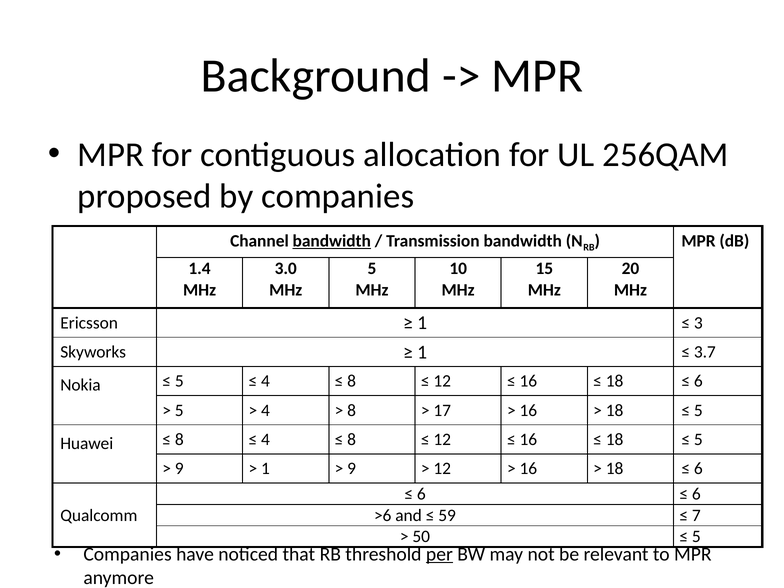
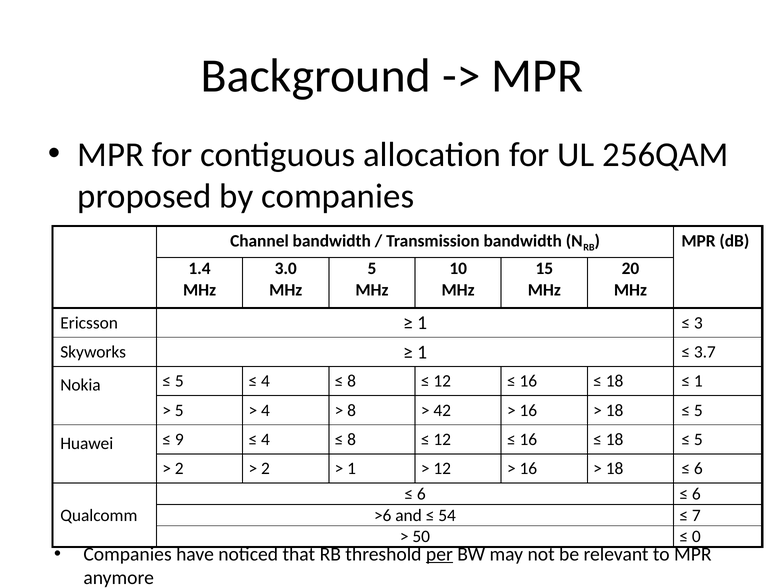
bandwidth at (332, 241) underline: present -> none
6 at (698, 381): 6 -> 1
17: 17 -> 42
8 at (179, 440): 8 -> 9
9 at (179, 469): 9 -> 2
1 at (265, 469): 1 -> 2
9 at (352, 469): 9 -> 1
59: 59 -> 54
5 at (696, 537): 5 -> 0
